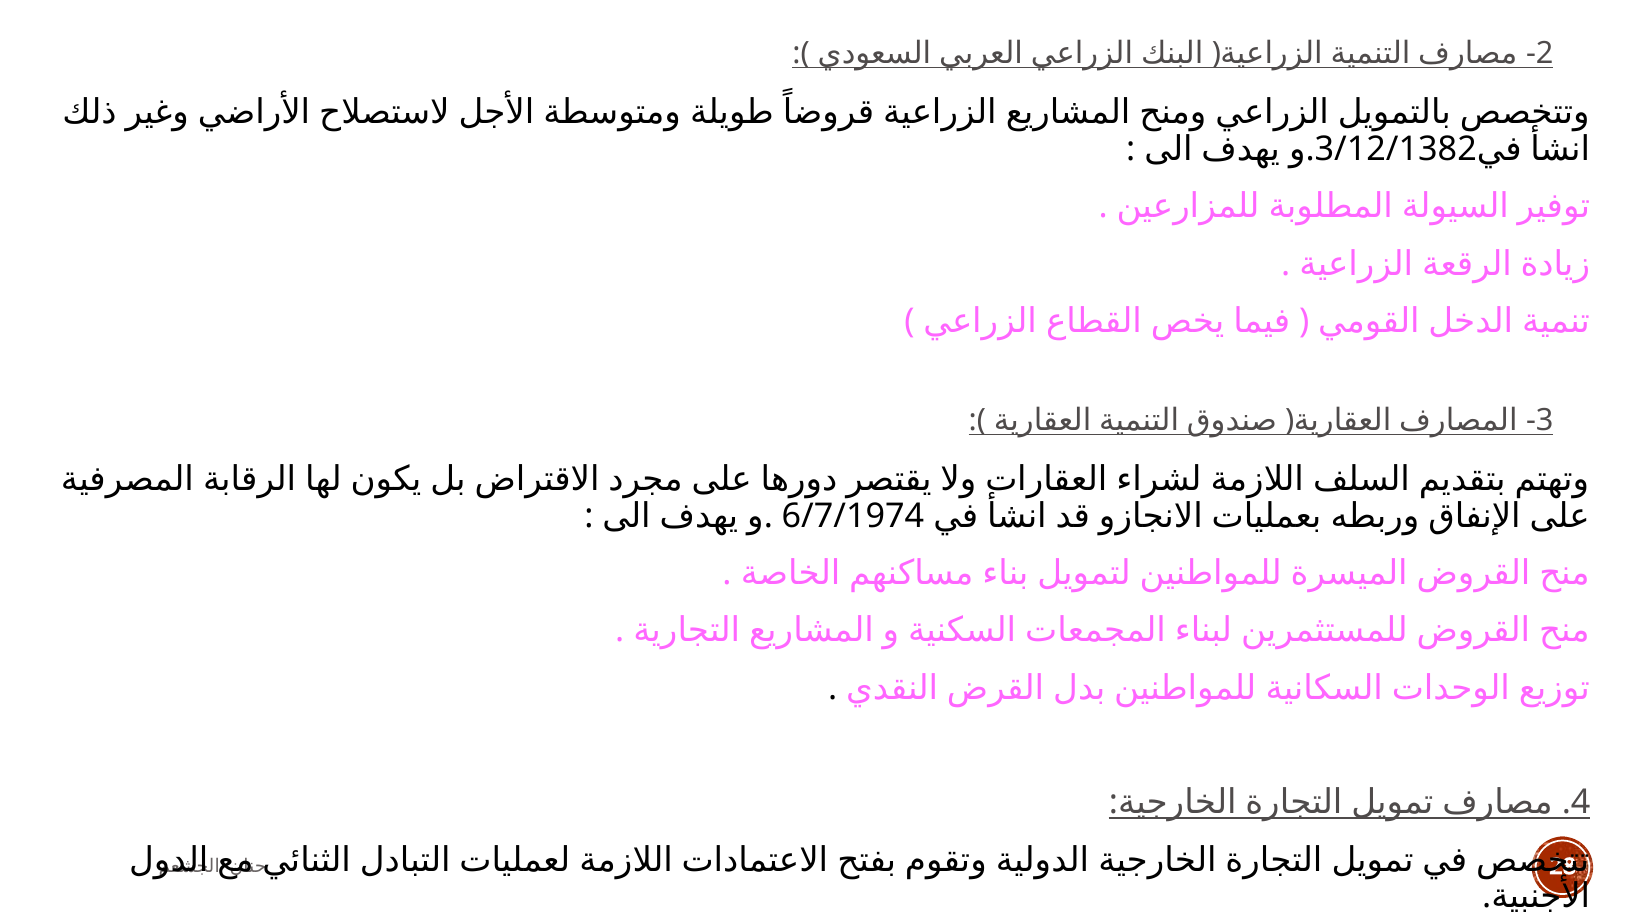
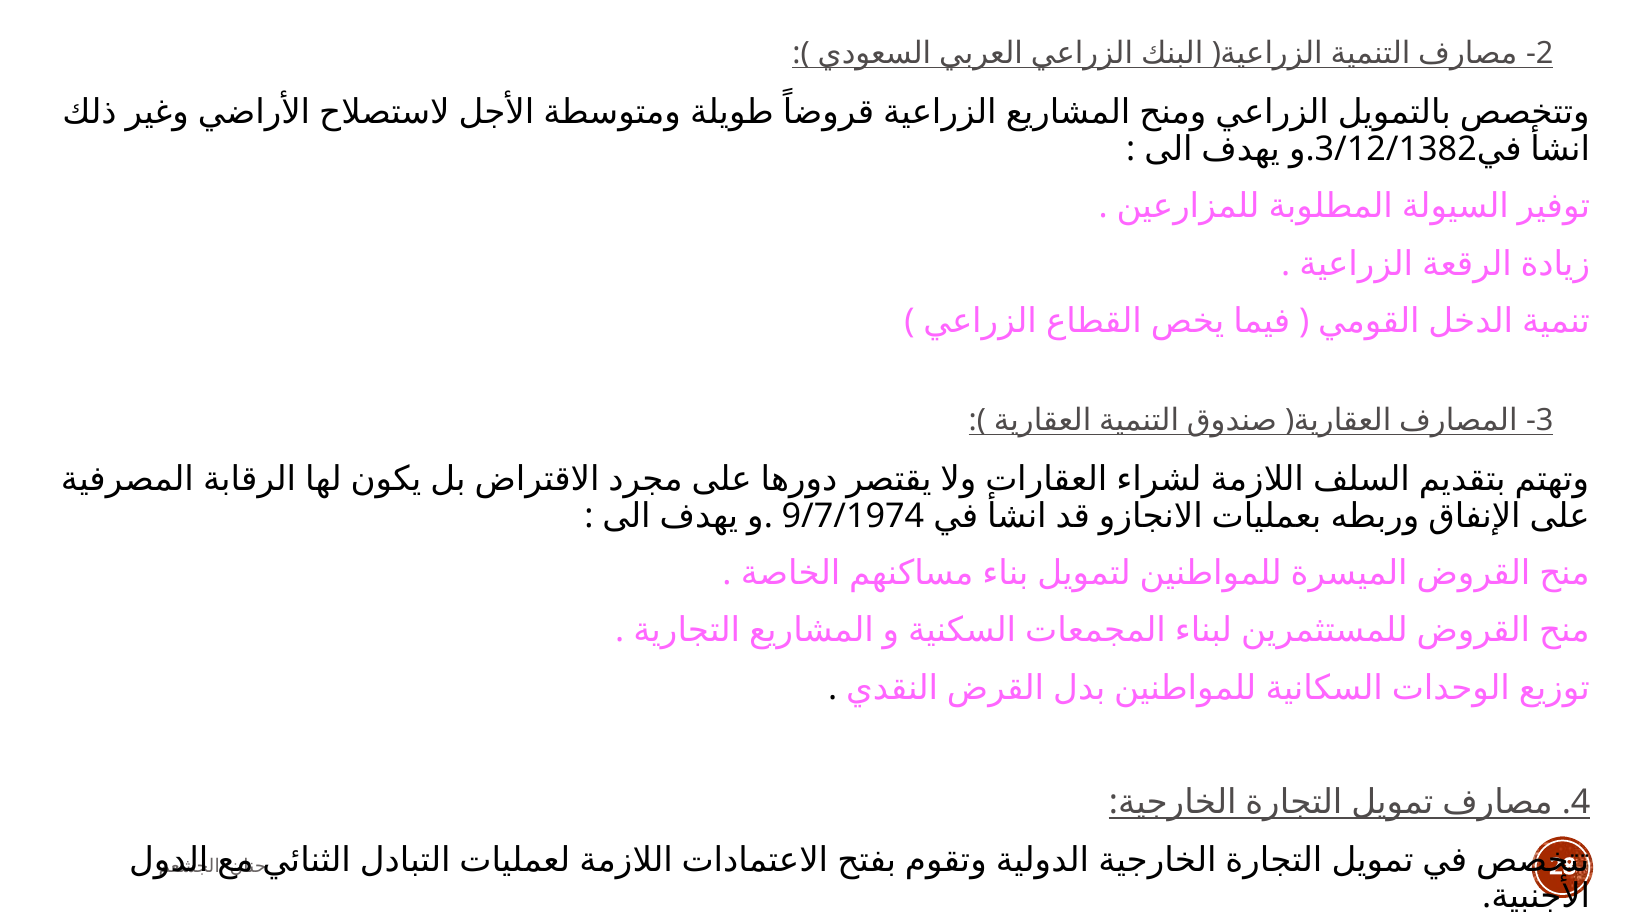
6/7/1974: 6/7/1974 -> 9/7/1974
